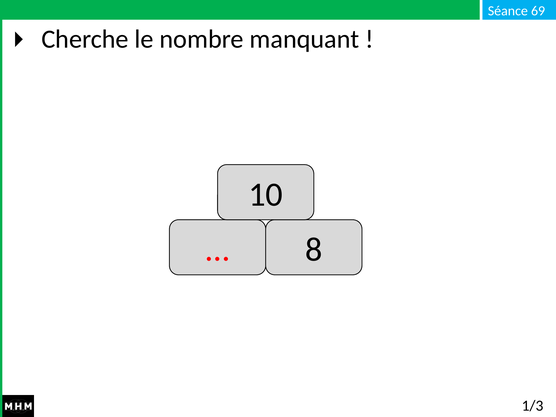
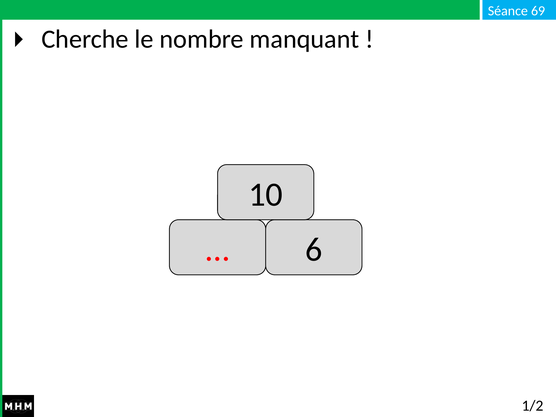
8: 8 -> 6
1/3: 1/3 -> 1/2
